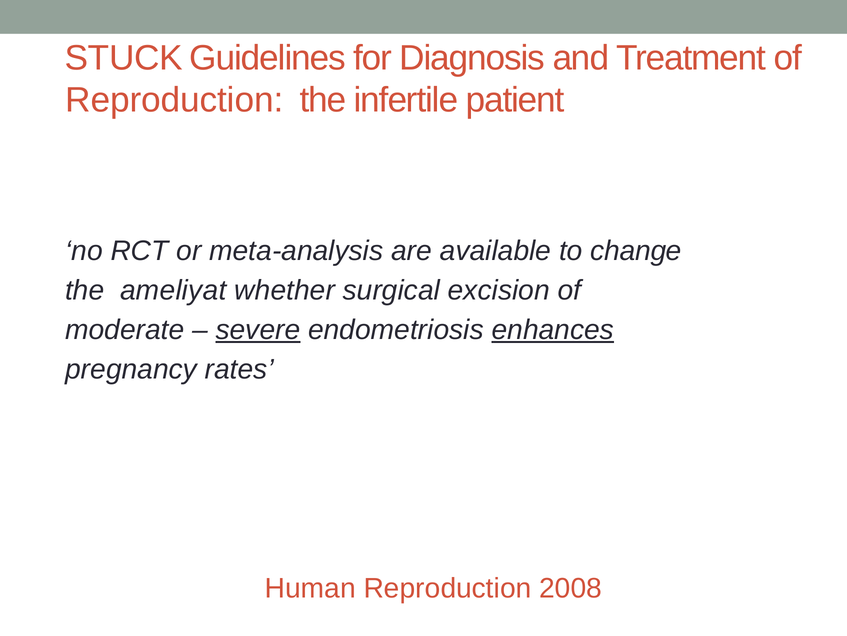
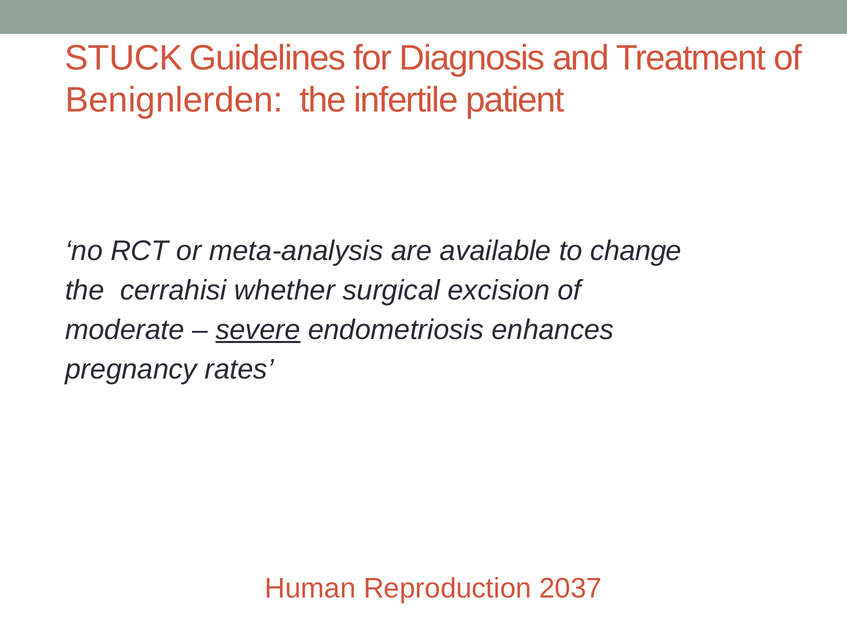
Reproduction at (174, 100): Reproduction -> Benignlerden
ameliyat: ameliyat -> cerrahisi
enhances underline: present -> none
2008: 2008 -> 2037
